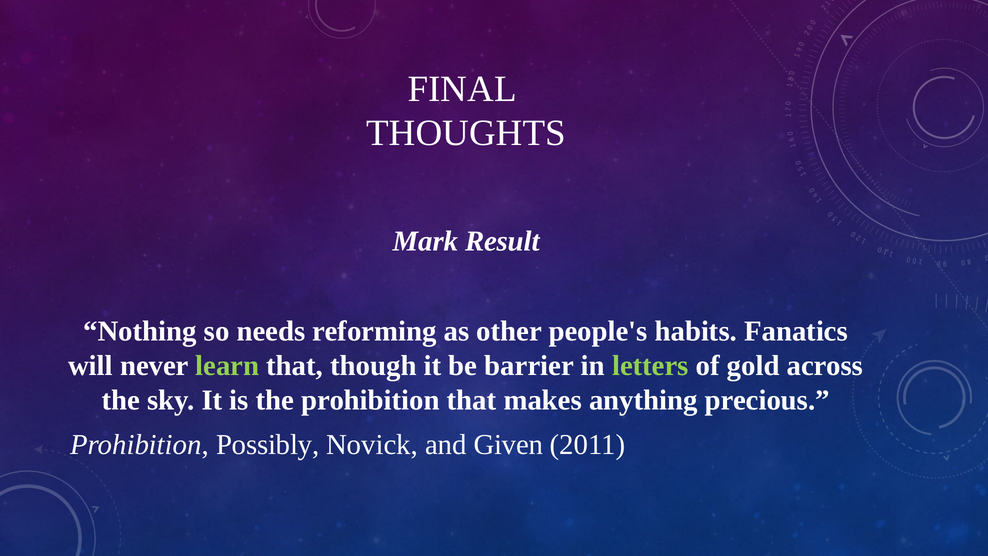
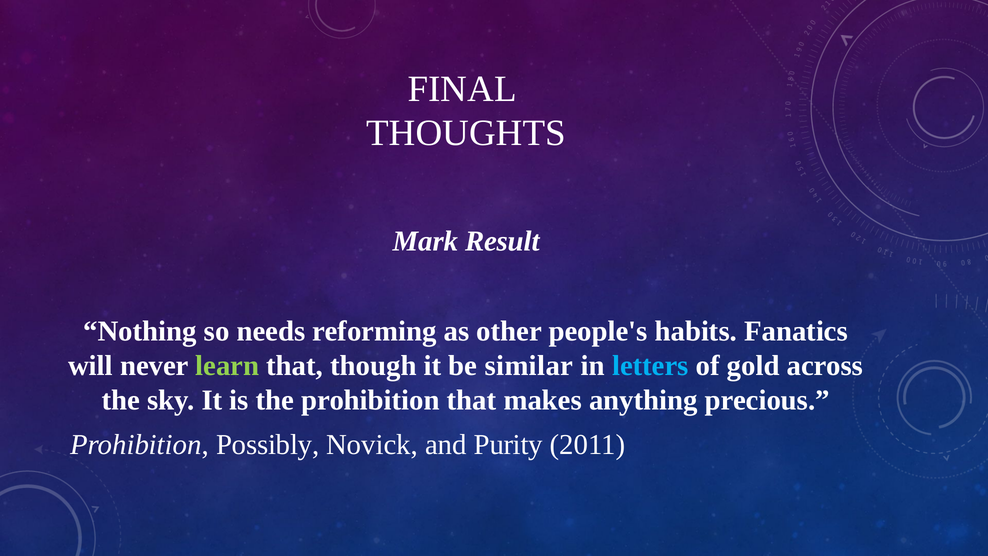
barrier: barrier -> similar
letters colour: light green -> light blue
Given: Given -> Purity
